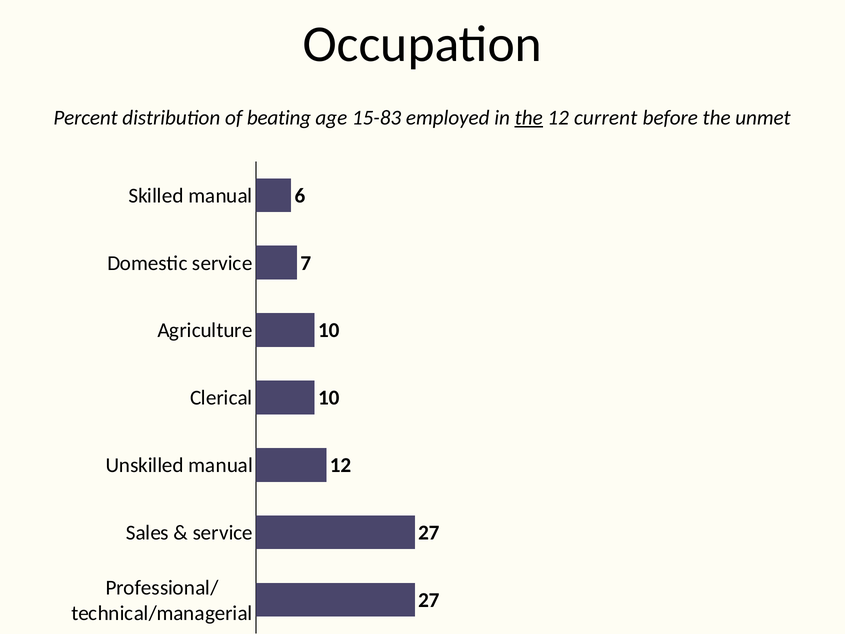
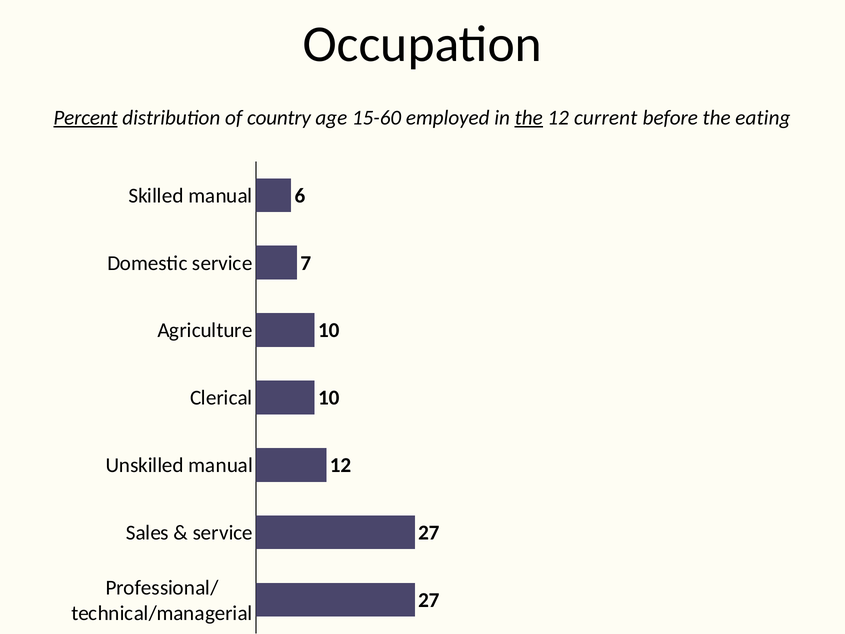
Percent underline: none -> present
beating: beating -> country
15-83: 15-83 -> 15-60
unmet: unmet -> eating
